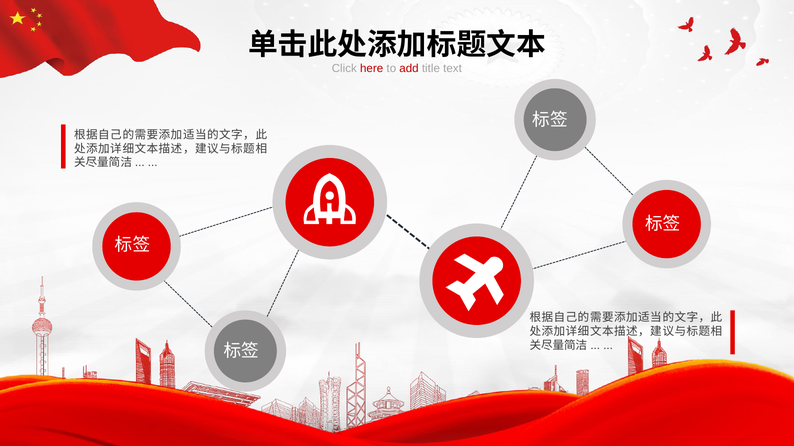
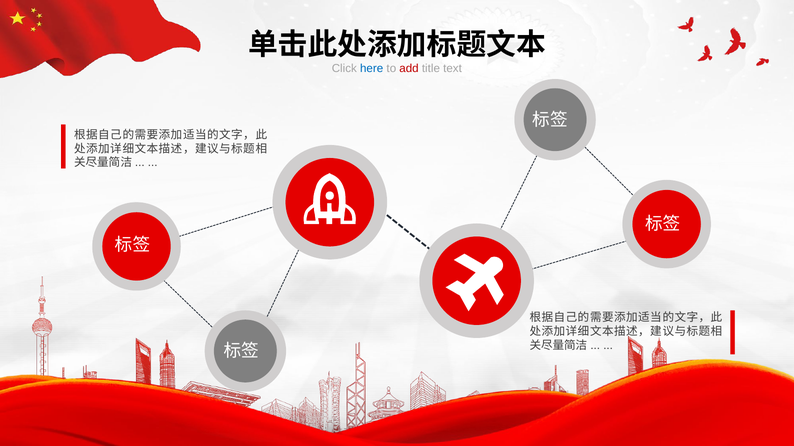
here colour: red -> blue
